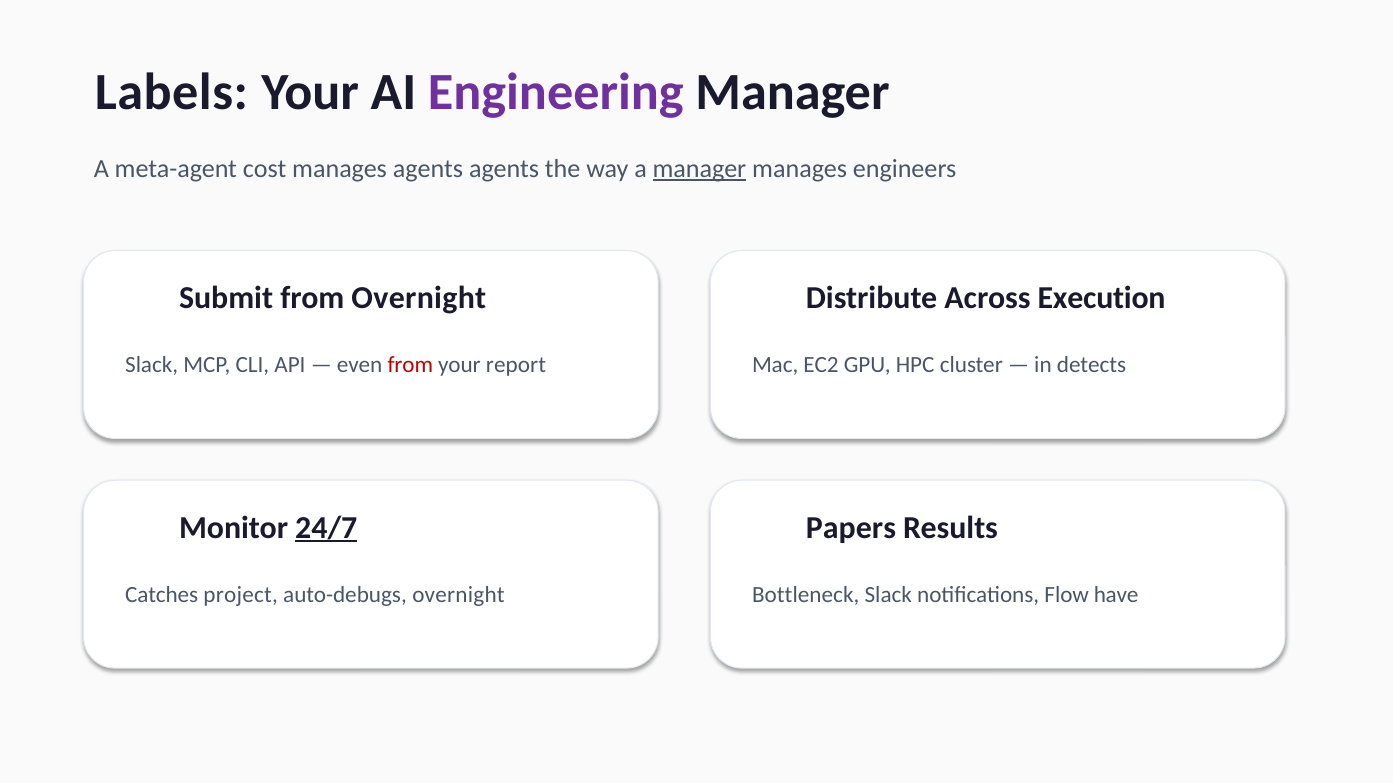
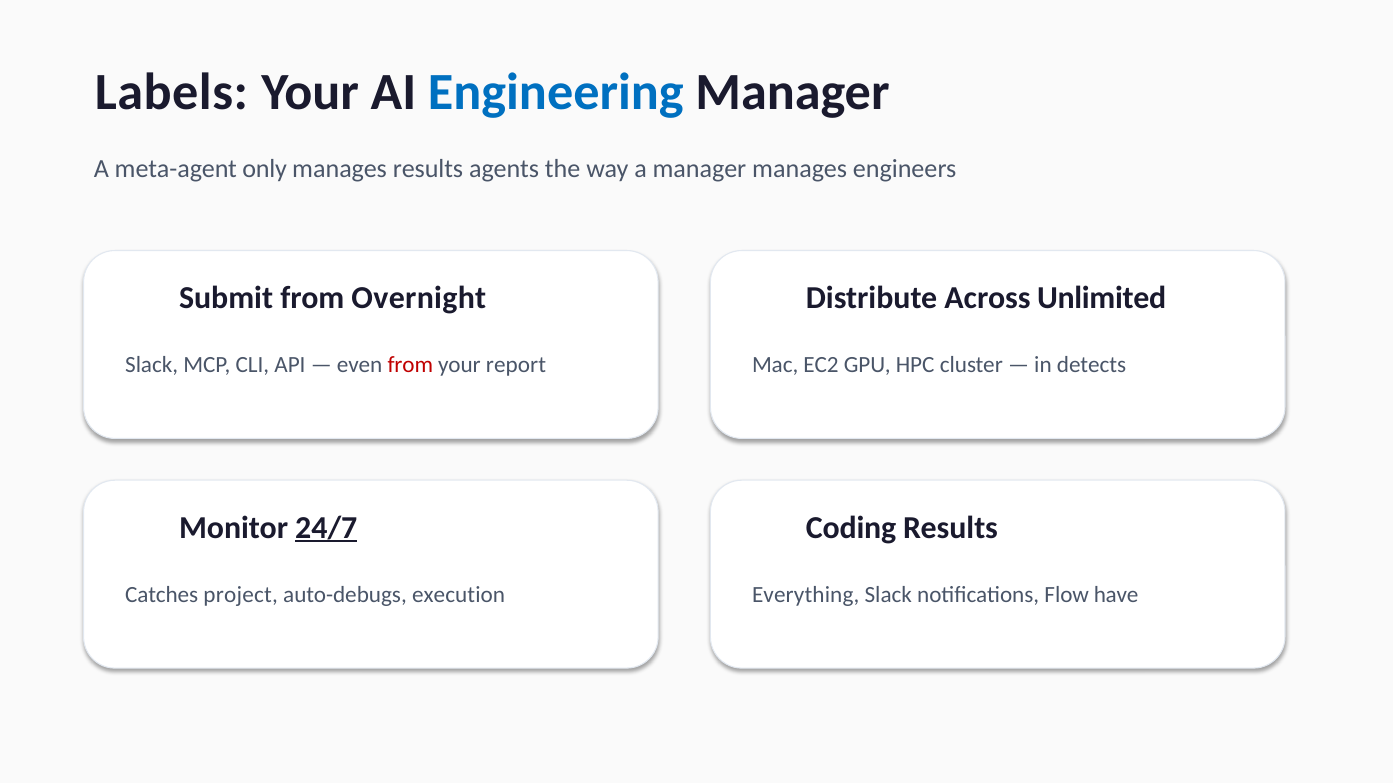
Engineering colour: purple -> blue
cost: cost -> only
manages agents: agents -> results
manager at (700, 169) underline: present -> none
Execution: Execution -> Unlimited
Papers: Papers -> Coding
auto-debugs overnight: overnight -> execution
Bottleneck: Bottleneck -> Everything
